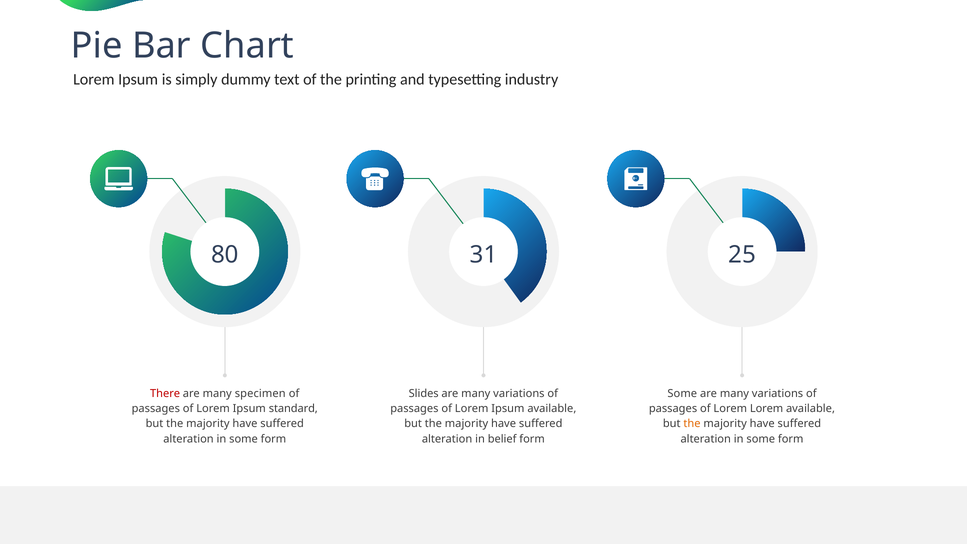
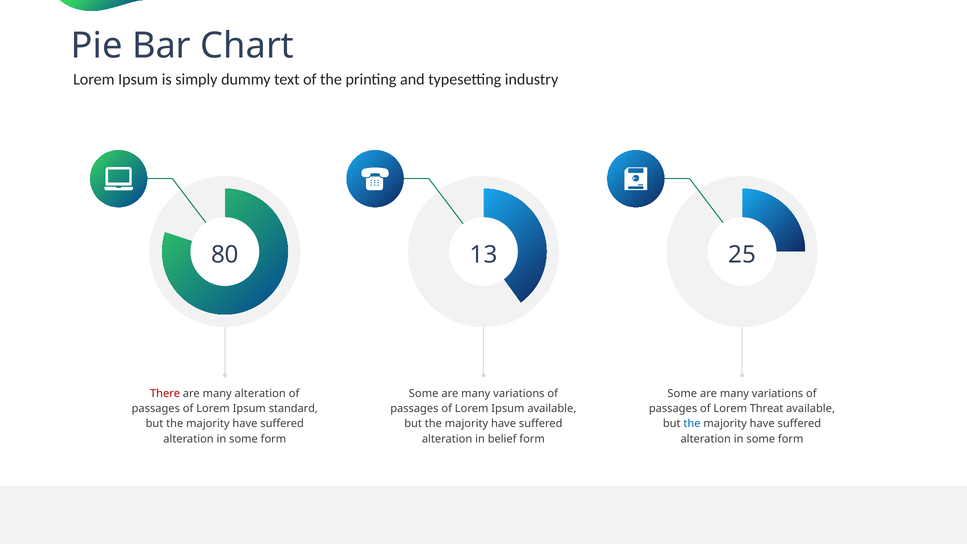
31: 31 -> 13
many specimen: specimen -> alteration
Slides at (424, 394): Slides -> Some
Lorem Lorem: Lorem -> Threat
the at (692, 424) colour: orange -> blue
